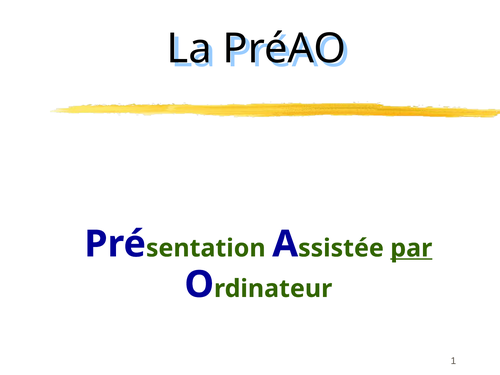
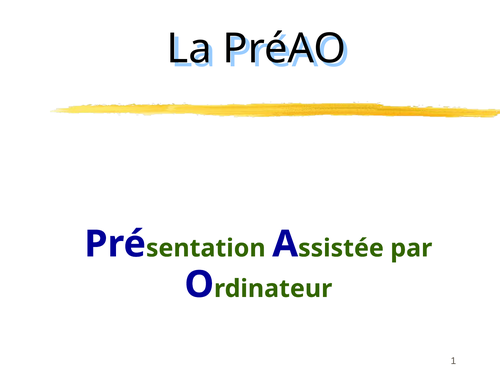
par underline: present -> none
